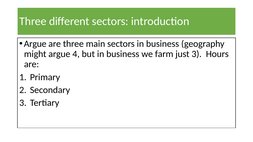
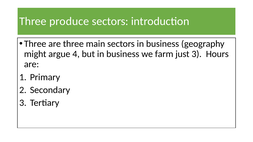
different: different -> produce
Argue at (35, 44): Argue -> Three
